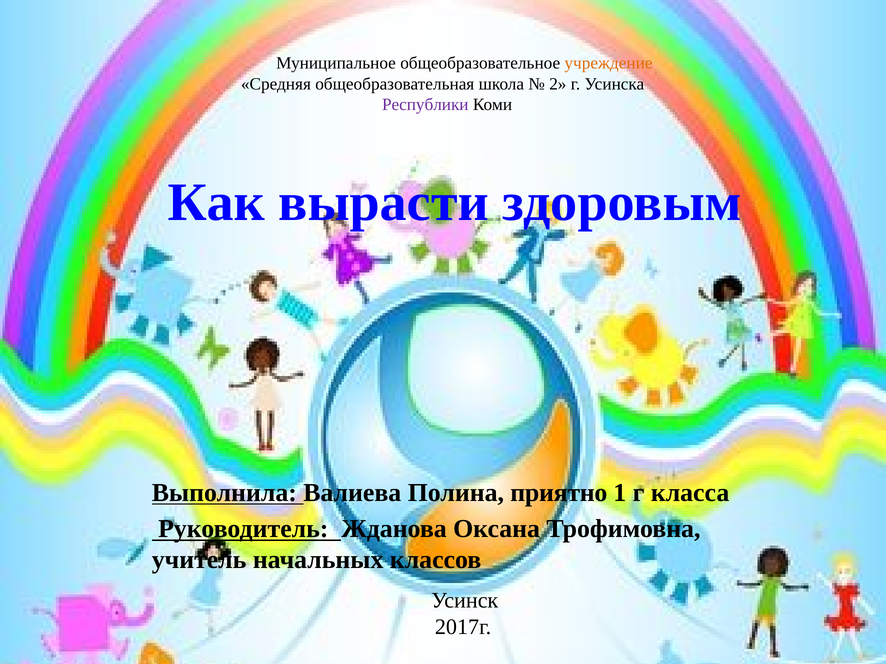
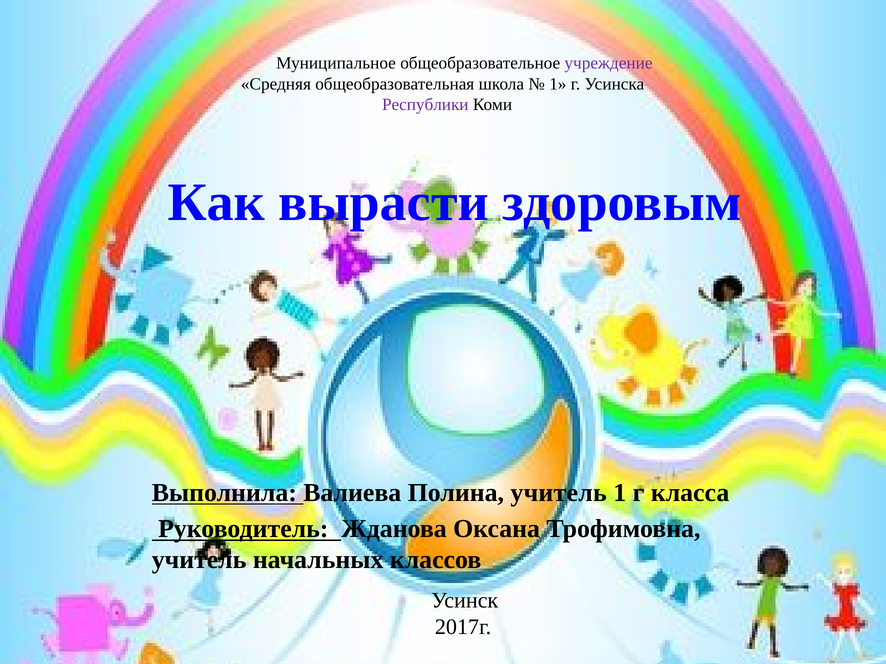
учреждение colour: orange -> purple
2 at (558, 84): 2 -> 1
Полина приятно: приятно -> учитель
